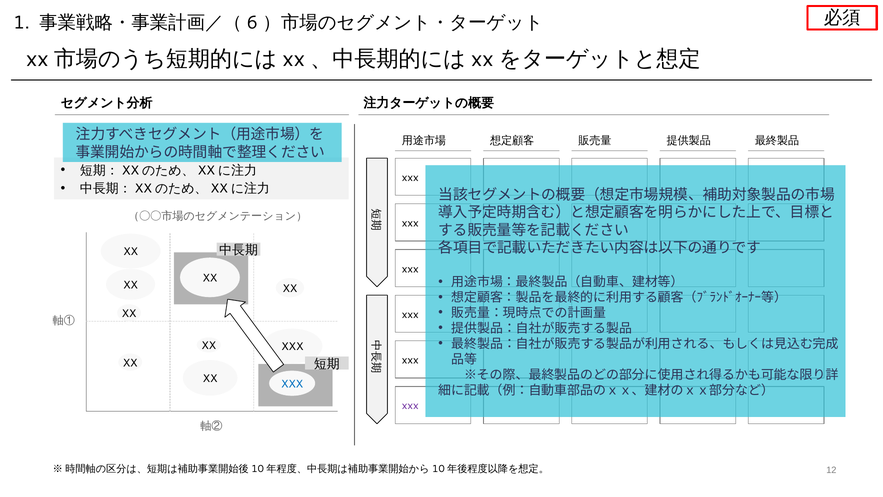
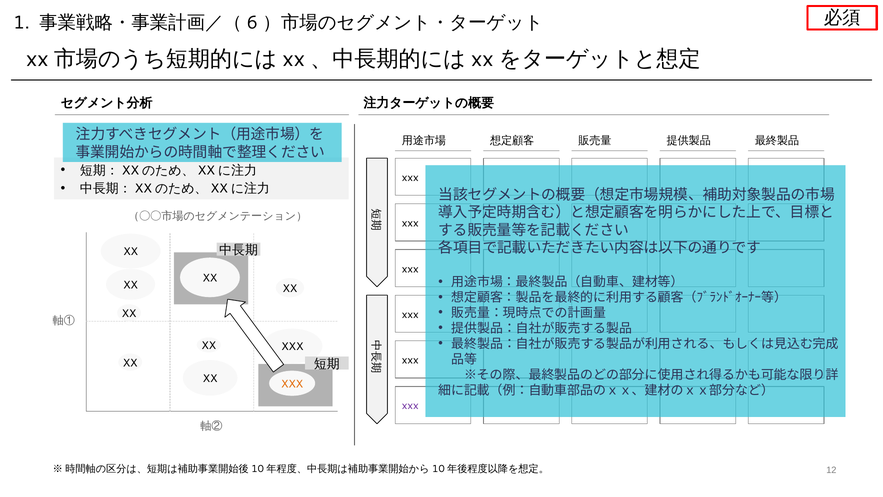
XXX at (292, 384) colour: blue -> orange
